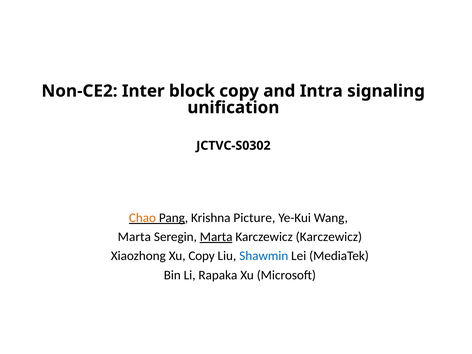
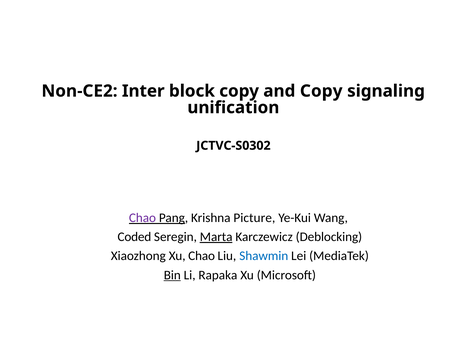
and Intra: Intra -> Copy
Chao at (142, 218) colour: orange -> purple
Marta at (134, 237): Marta -> Coded
Karczewicz Karczewicz: Karczewicz -> Deblocking
Xu Copy: Copy -> Chao
Bin underline: none -> present
